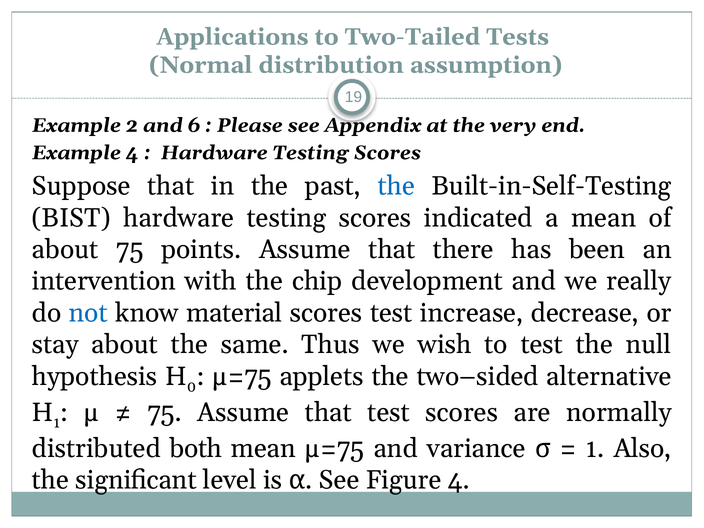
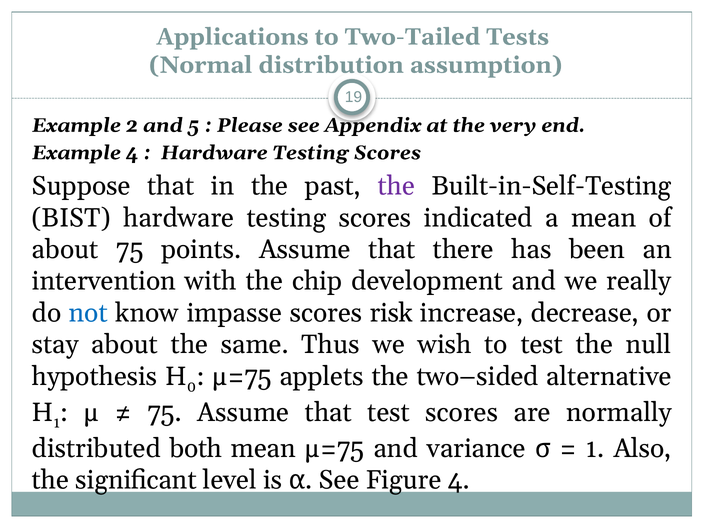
6: 6 -> 5
the at (396, 186) colour: blue -> purple
material: material -> impasse
scores test: test -> risk
